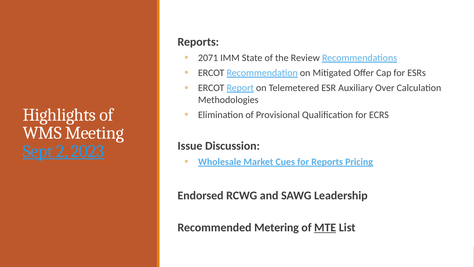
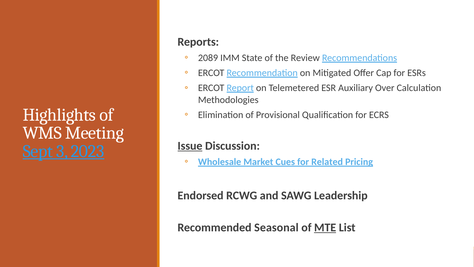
2071: 2071 -> 2089
Issue underline: none -> present
2: 2 -> 3
for Reports: Reports -> Related
Metering: Metering -> Seasonal
